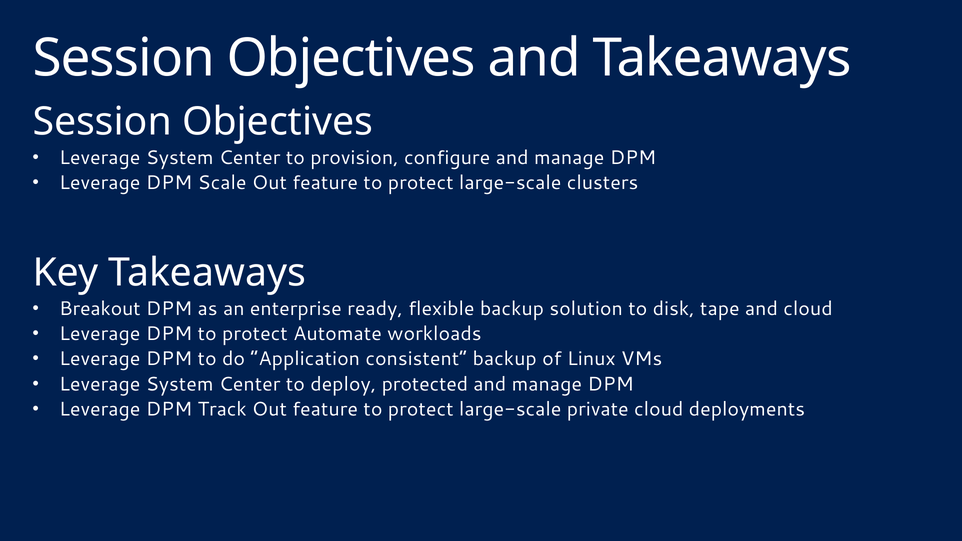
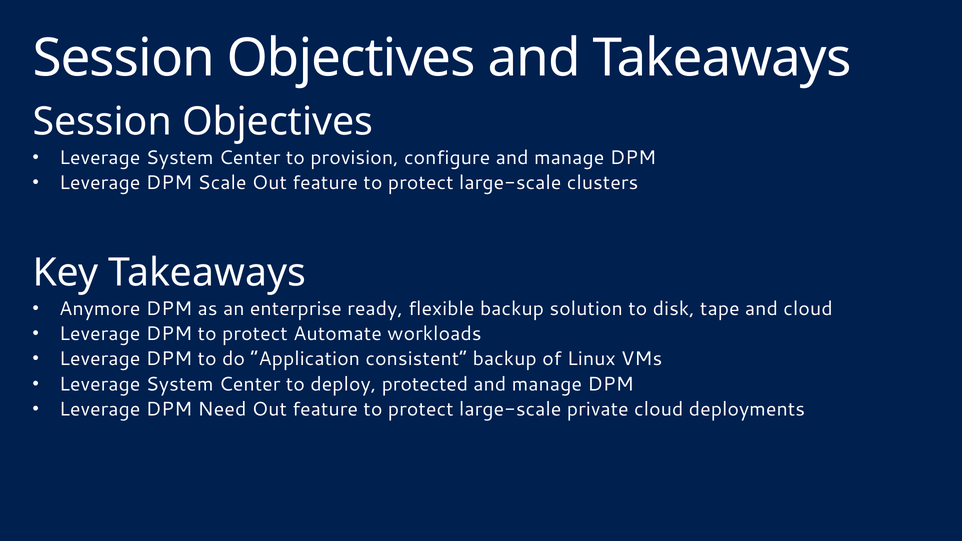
Breakout: Breakout -> Anymore
Track: Track -> Need
